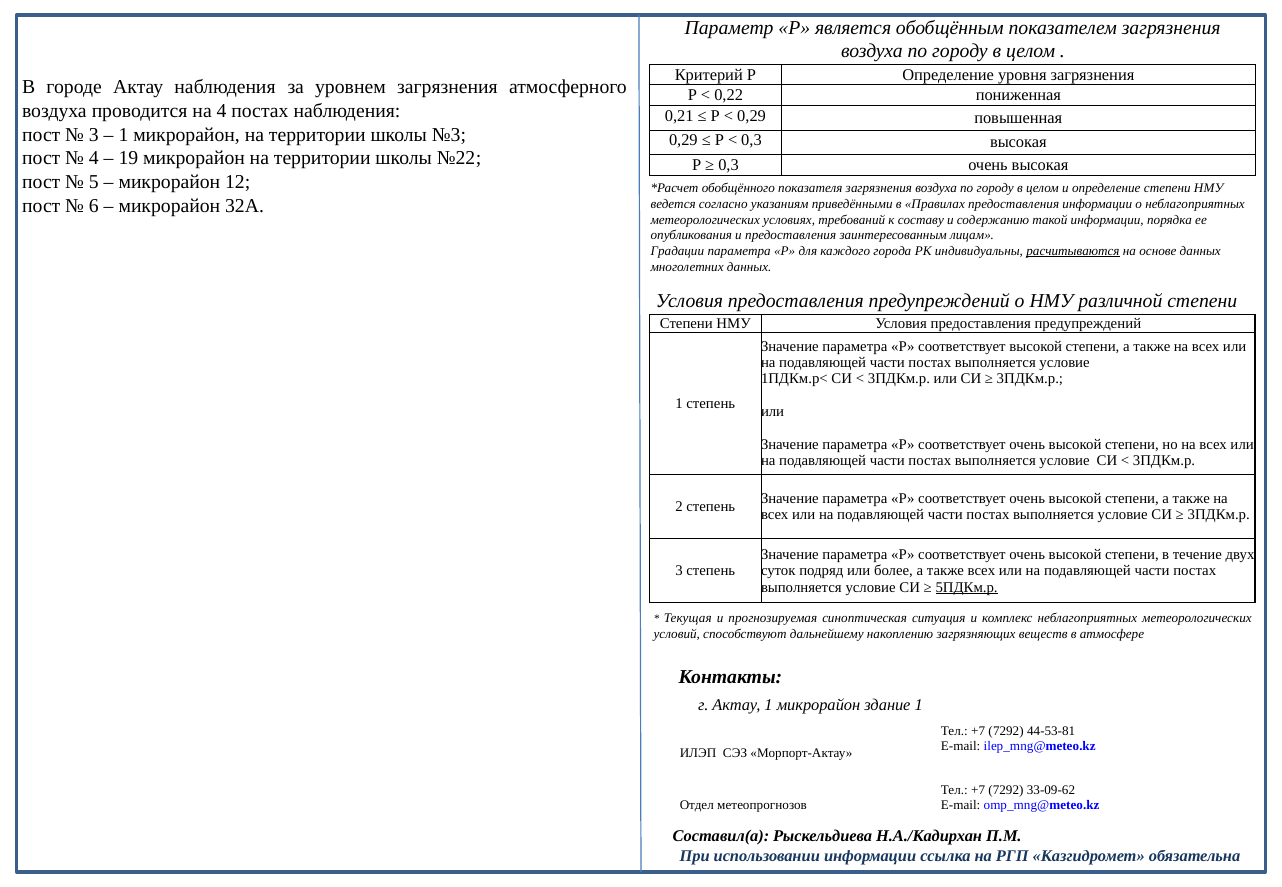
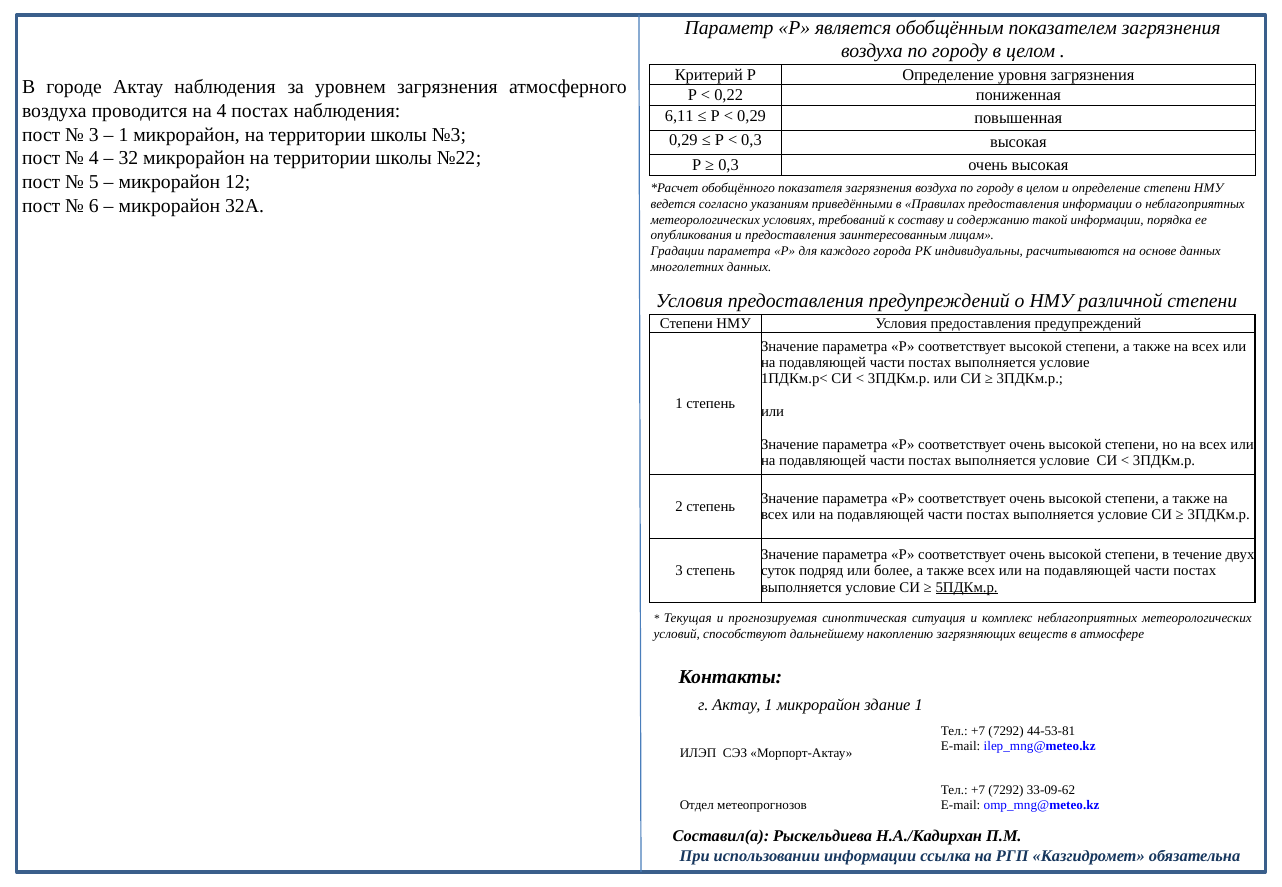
0,21: 0,21 -> 6,11
19: 19 -> 32
расчитываются underline: present -> none
